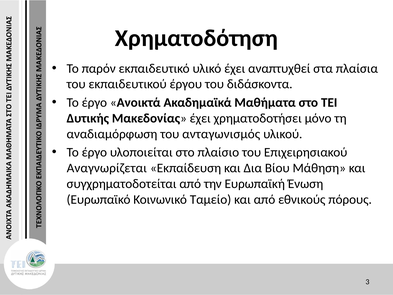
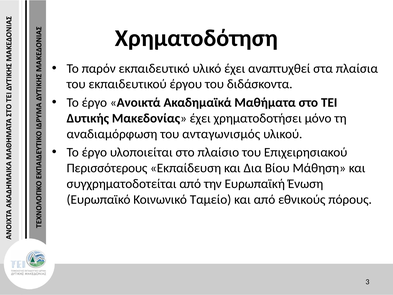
Αναγνωρίζεται: Αναγνωρίζεται -> Περισσότερους
